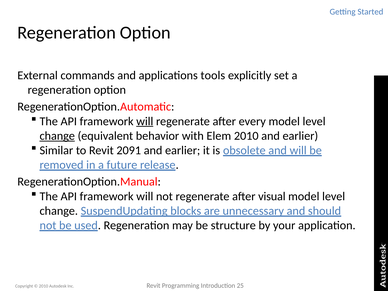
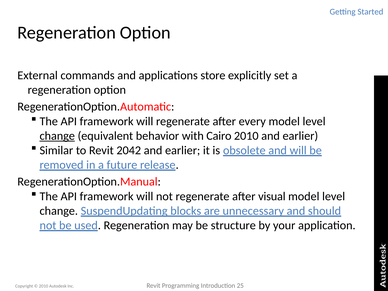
tools: tools -> store
will at (145, 121) underline: present -> none
Elem: Elem -> Cairo
2091: 2091 -> 2042
